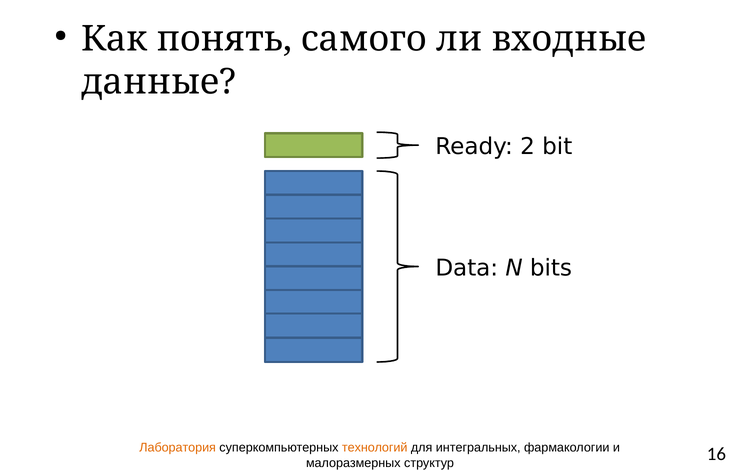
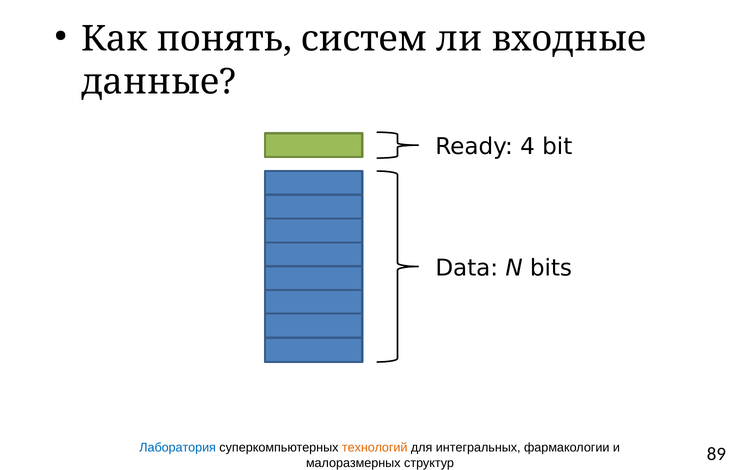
самого: самого -> систем
2: 2 -> 4
Лаборатория colour: orange -> blue
16: 16 -> 89
